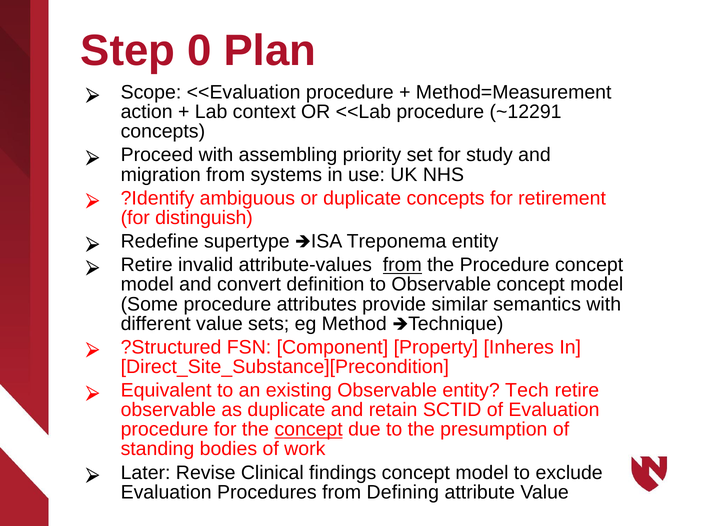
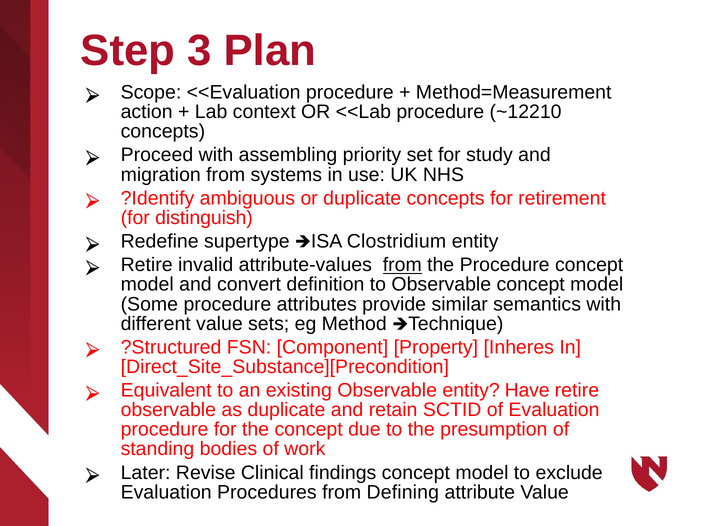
0: 0 -> 3
~12291: ~12291 -> ~12210
Treponema: Treponema -> Clostridium
Tech: Tech -> Have
concept at (309, 429) underline: present -> none
